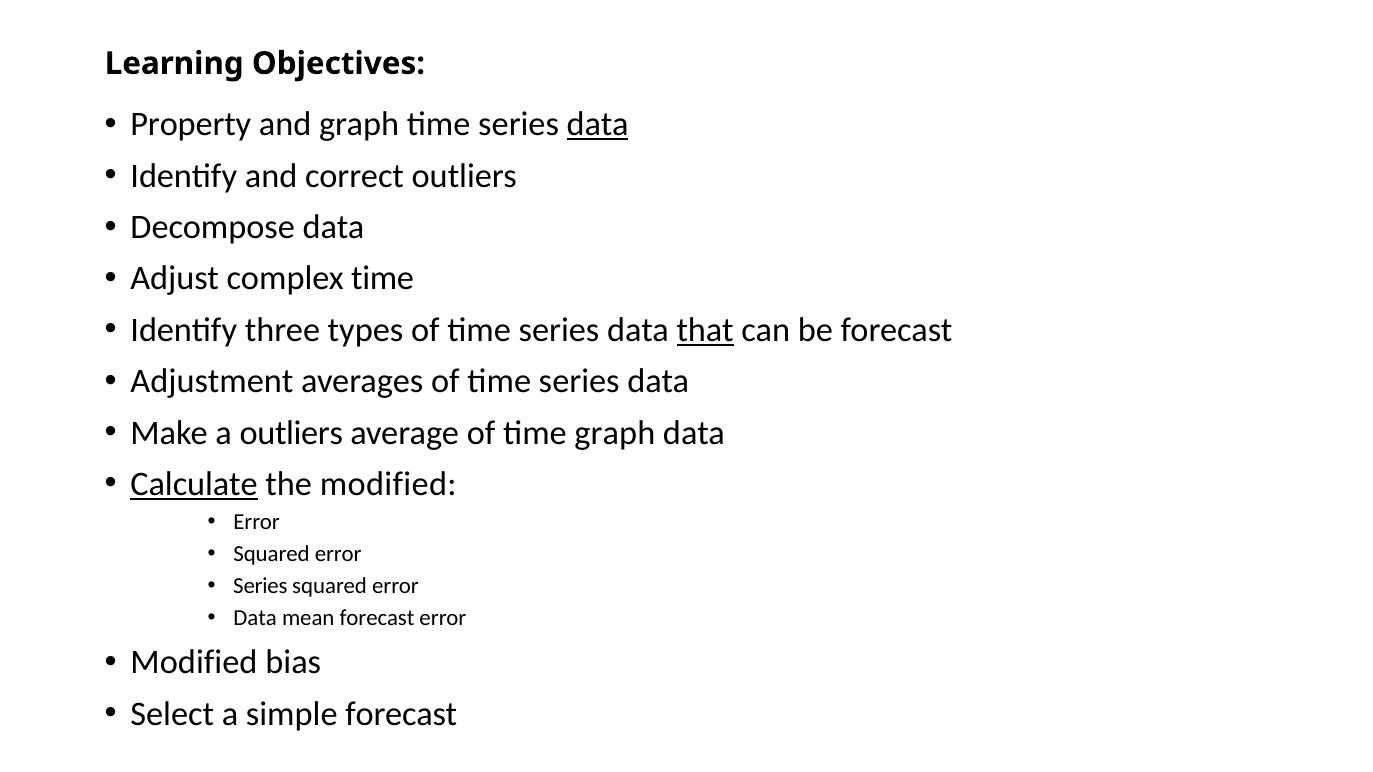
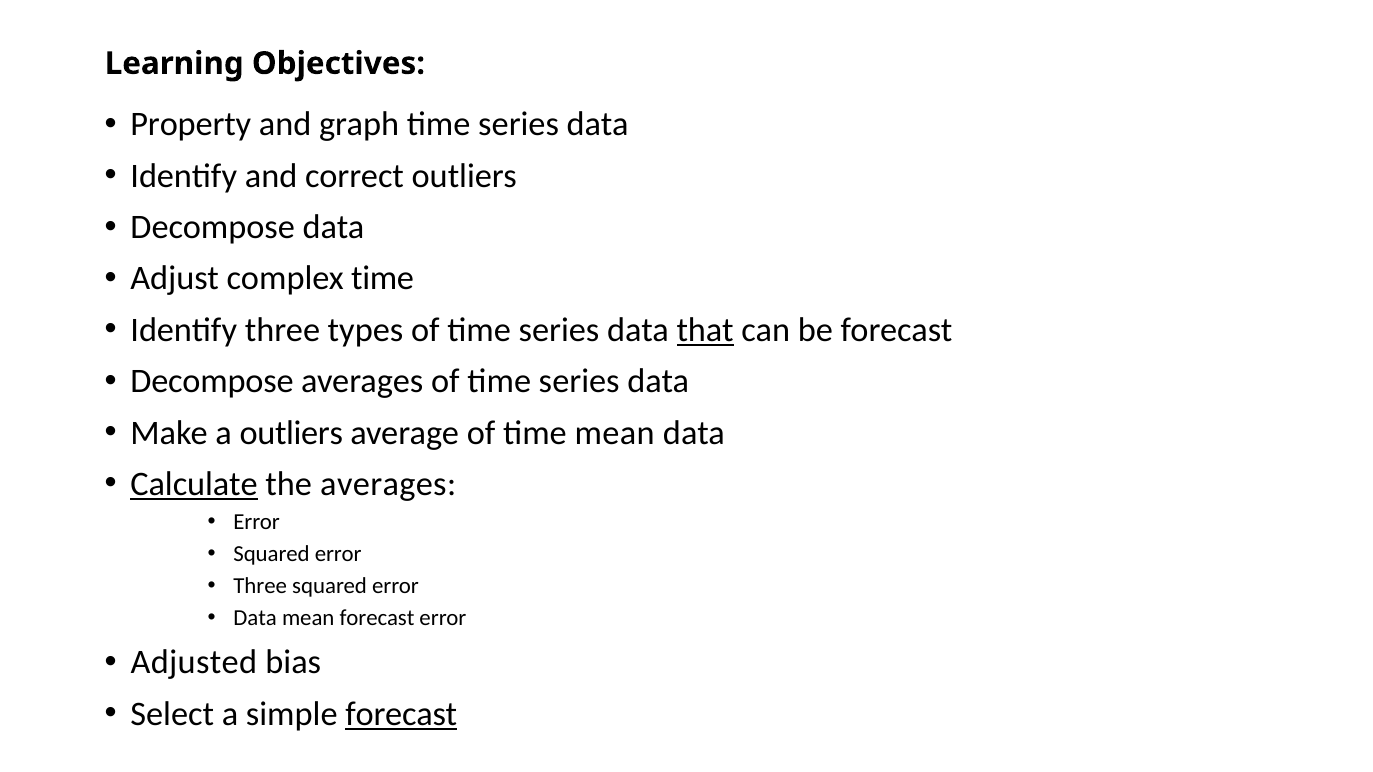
data at (598, 125) underline: present -> none
Adjustment at (212, 382): Adjustment -> Decompose
time graph: graph -> mean
the modified: modified -> averages
Series at (260, 586): Series -> Three
Modified at (194, 663): Modified -> Adjusted
forecast at (401, 714) underline: none -> present
